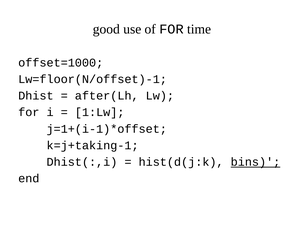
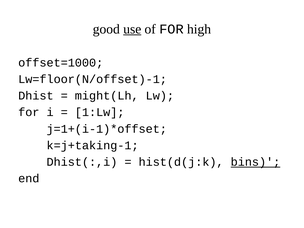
use underline: none -> present
time: time -> high
after(Lh: after(Lh -> might(Lh
